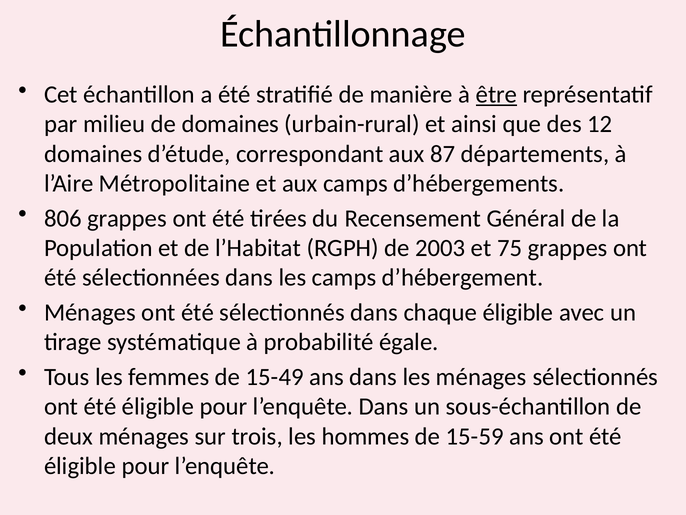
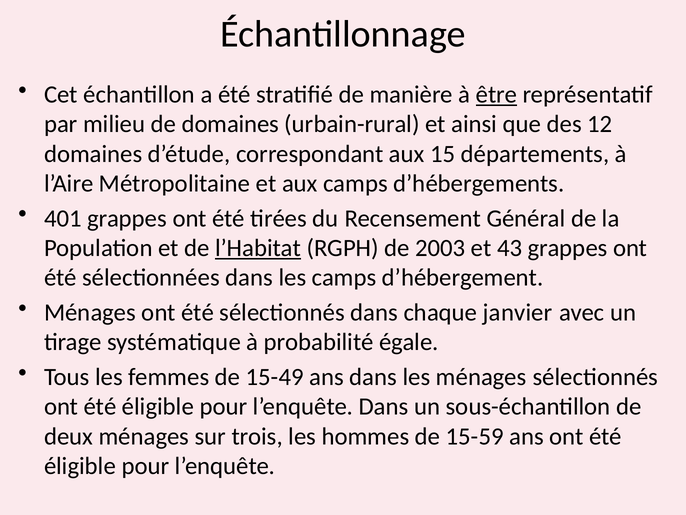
87: 87 -> 15
806: 806 -> 401
l’Habitat underline: none -> present
75: 75 -> 43
chaque éligible: éligible -> janvier
